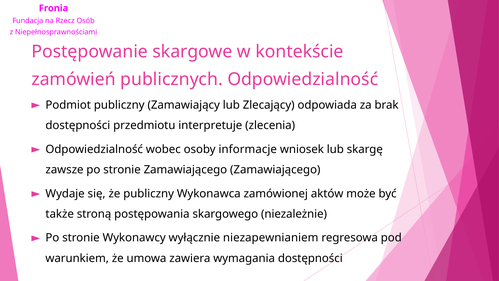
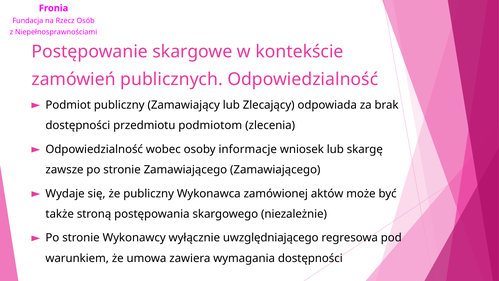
interpretuje: interpretuje -> podmiotom
niezapewnianiem: niezapewnianiem -> uwzględniającego
